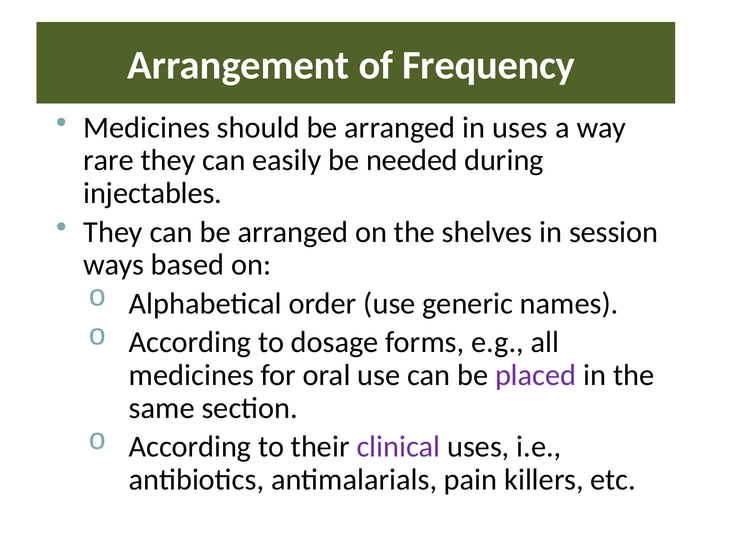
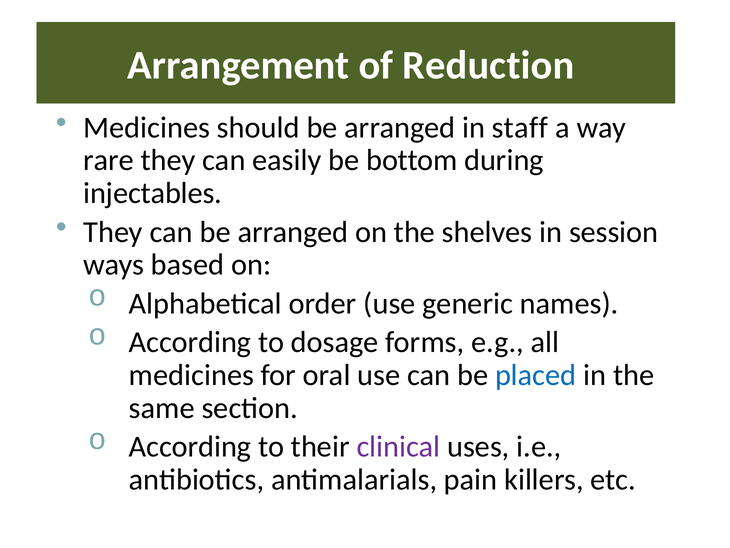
Frequency: Frequency -> Reduction
in uses: uses -> staff
needed: needed -> bottom
placed colour: purple -> blue
